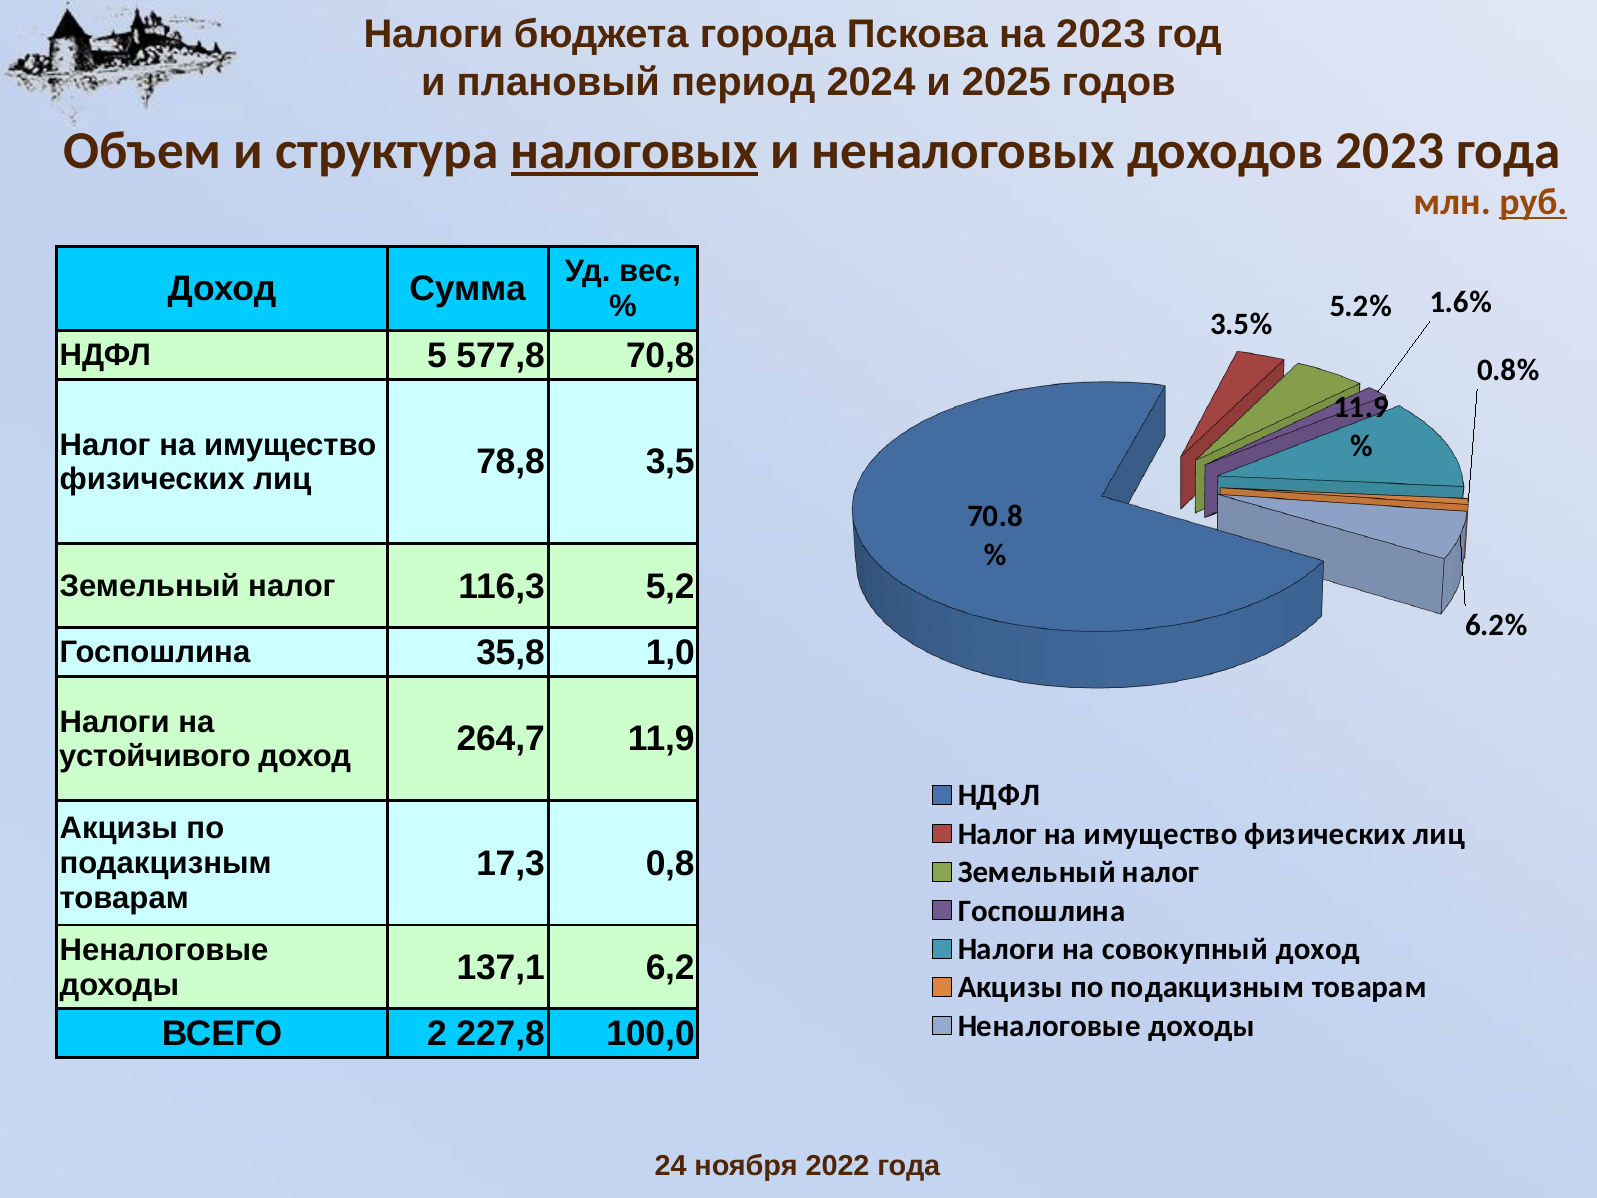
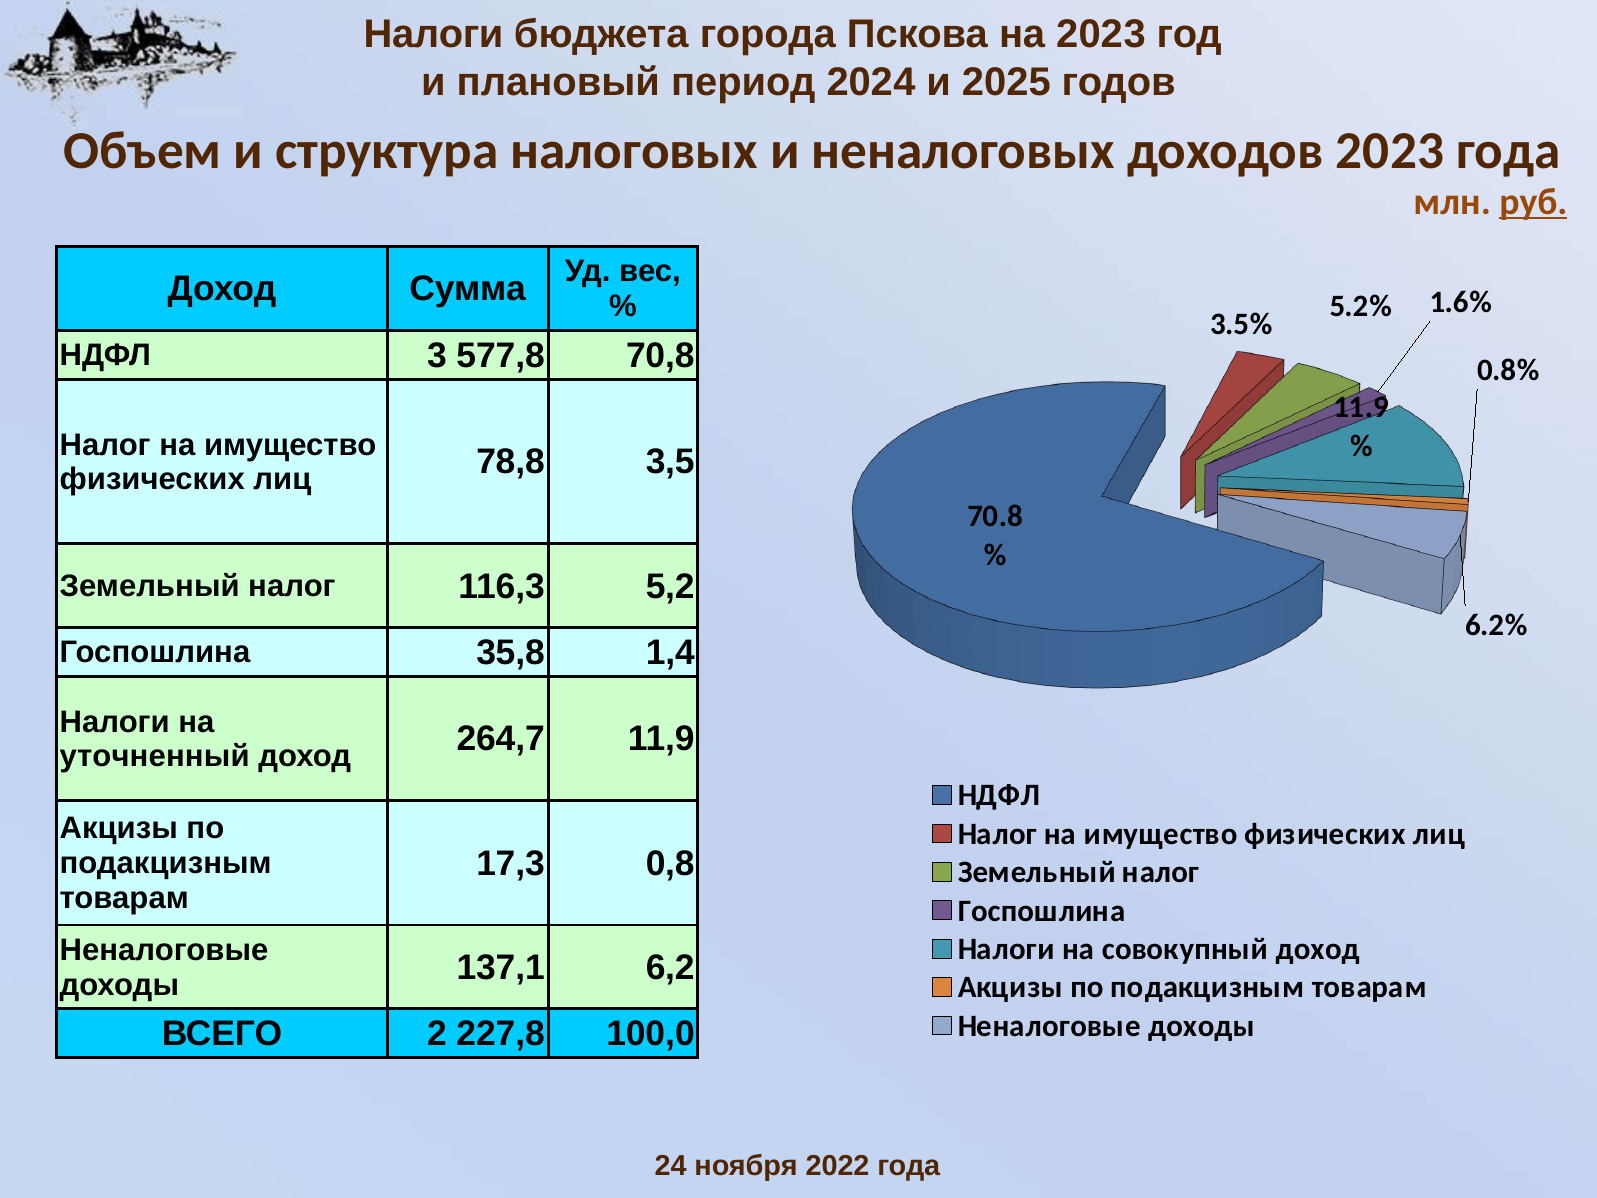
налоговых underline: present -> none
5: 5 -> 3
1,0: 1,0 -> 1,4
устойчивого: устойчивого -> уточненный
